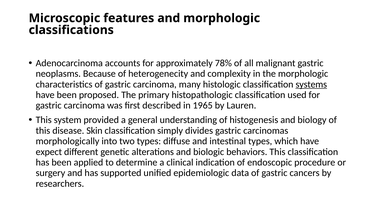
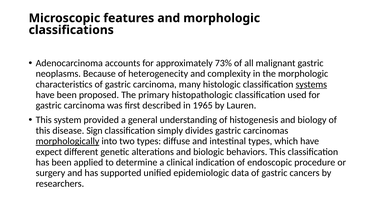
78%: 78% -> 73%
Skin: Skin -> Sign
morphologically underline: none -> present
